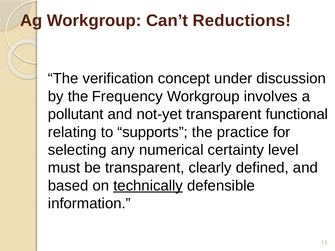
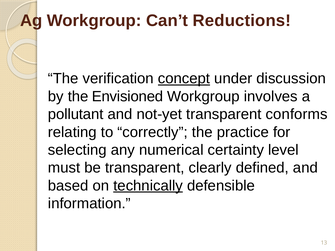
concept underline: none -> present
Frequency: Frequency -> Envisioned
functional: functional -> conforms
supports: supports -> correctly
